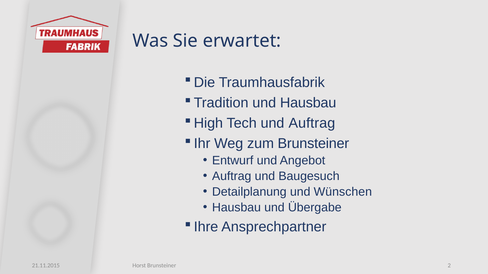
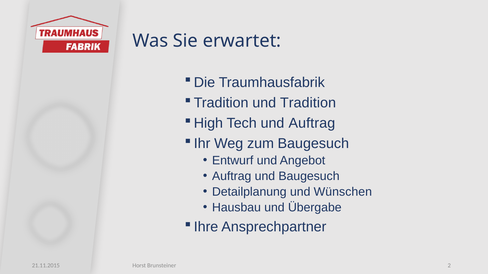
und Hausbau: Hausbau -> Tradition
zum Brunsteiner: Brunsteiner -> Baugesuch
